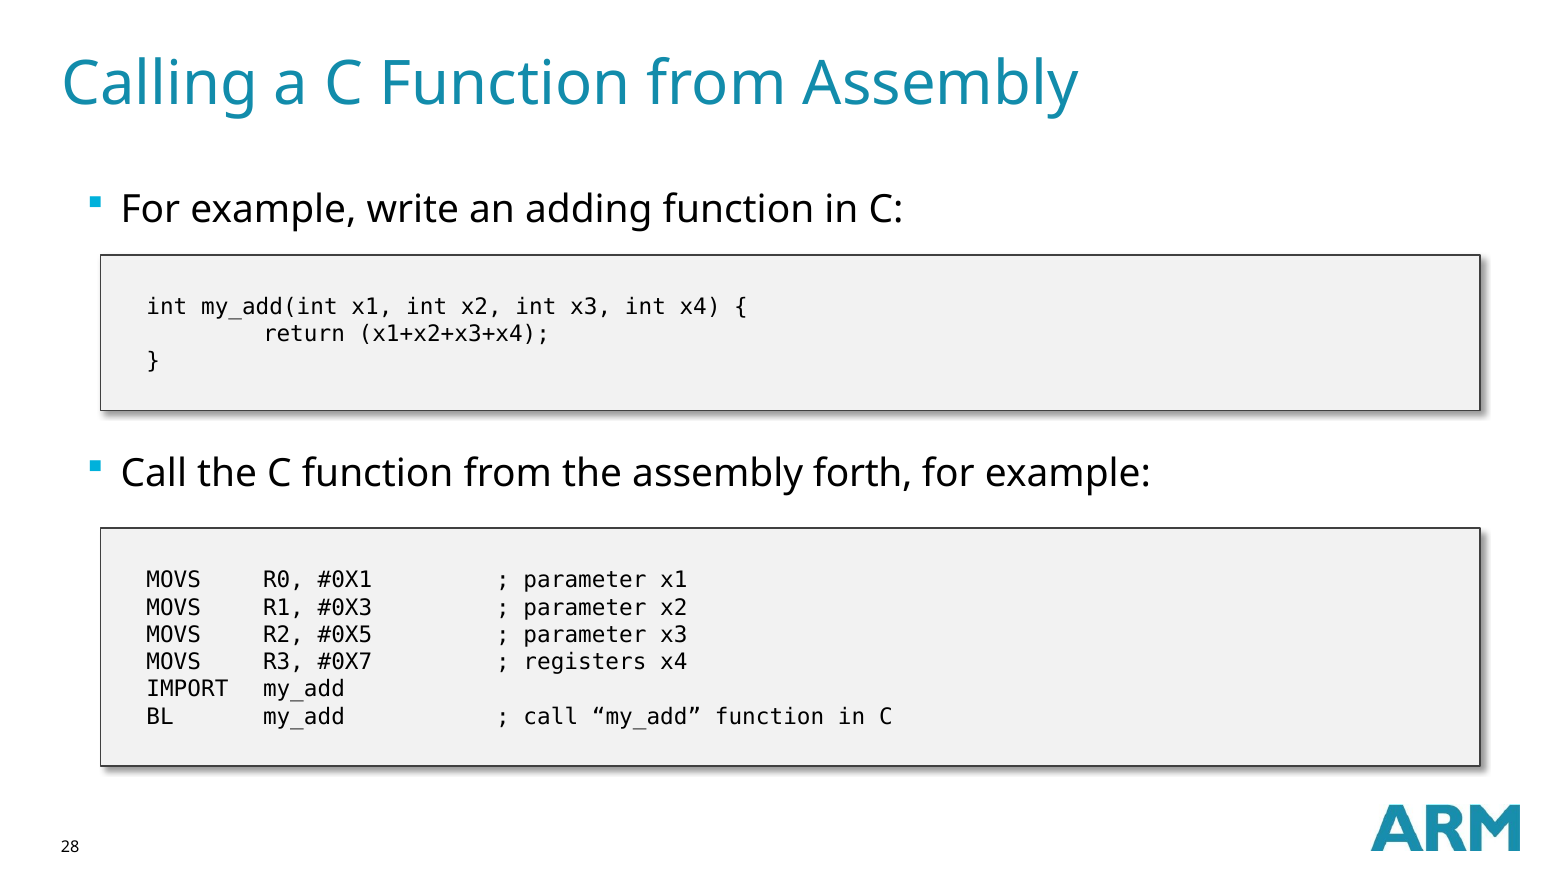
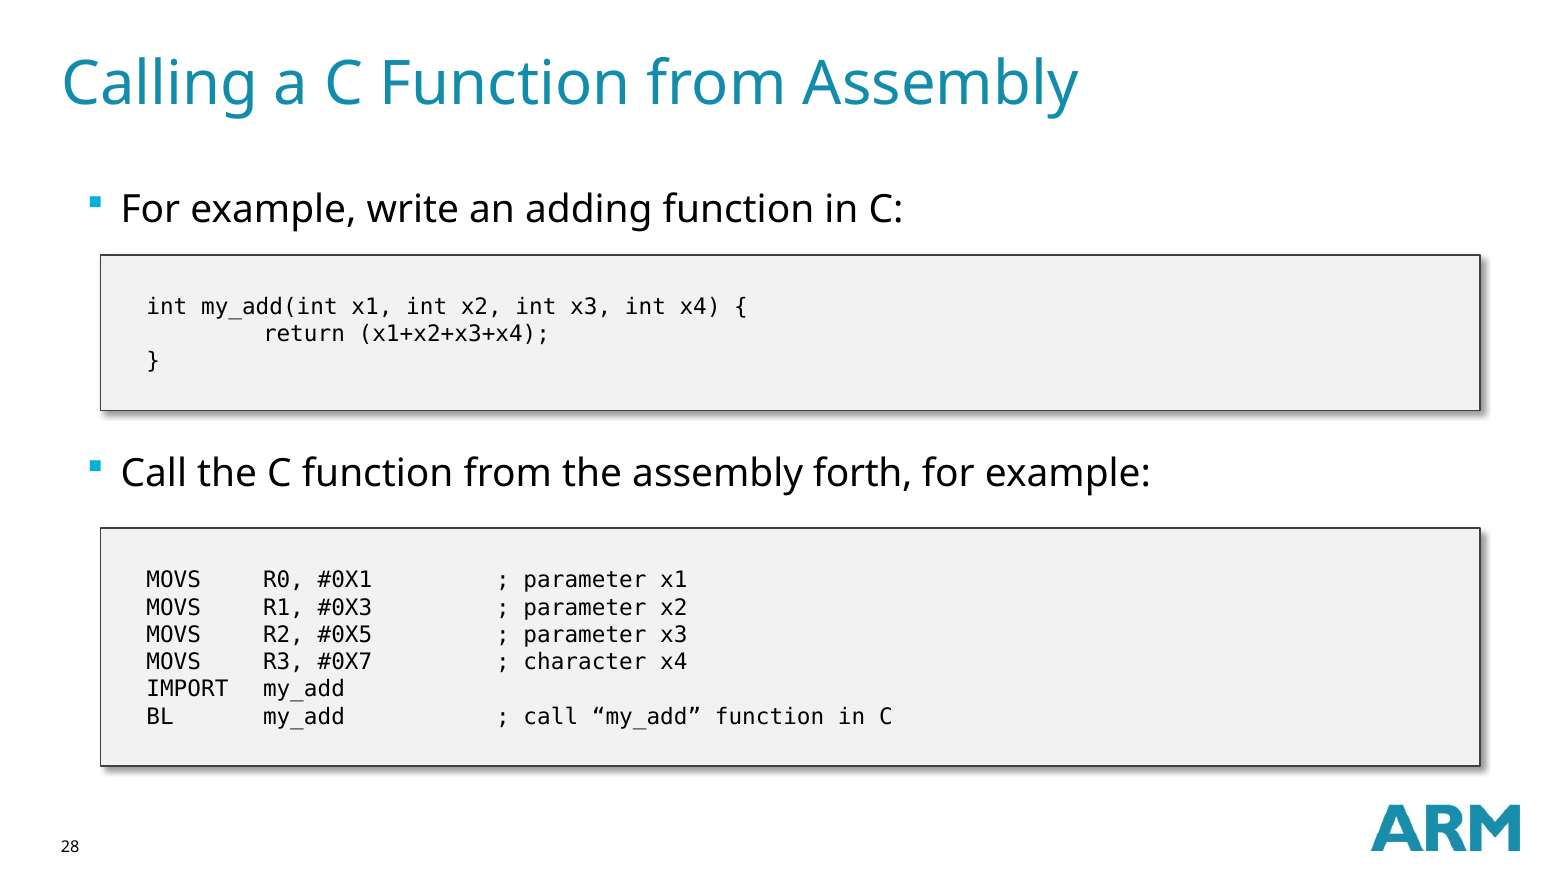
registers: registers -> character
